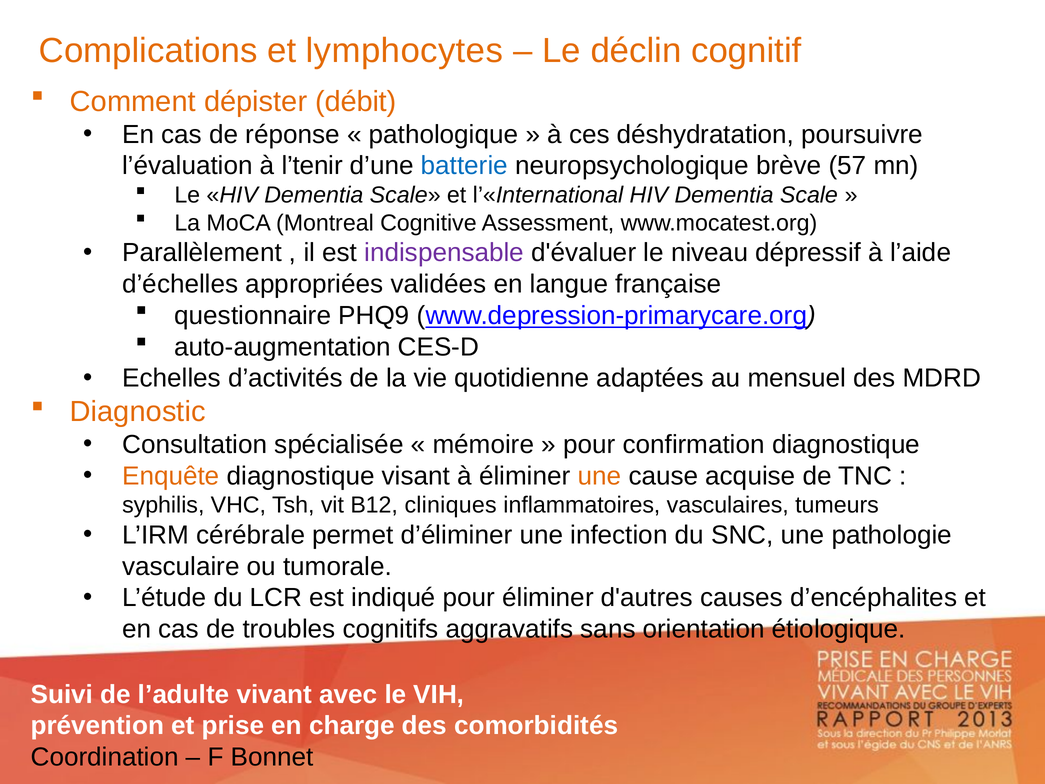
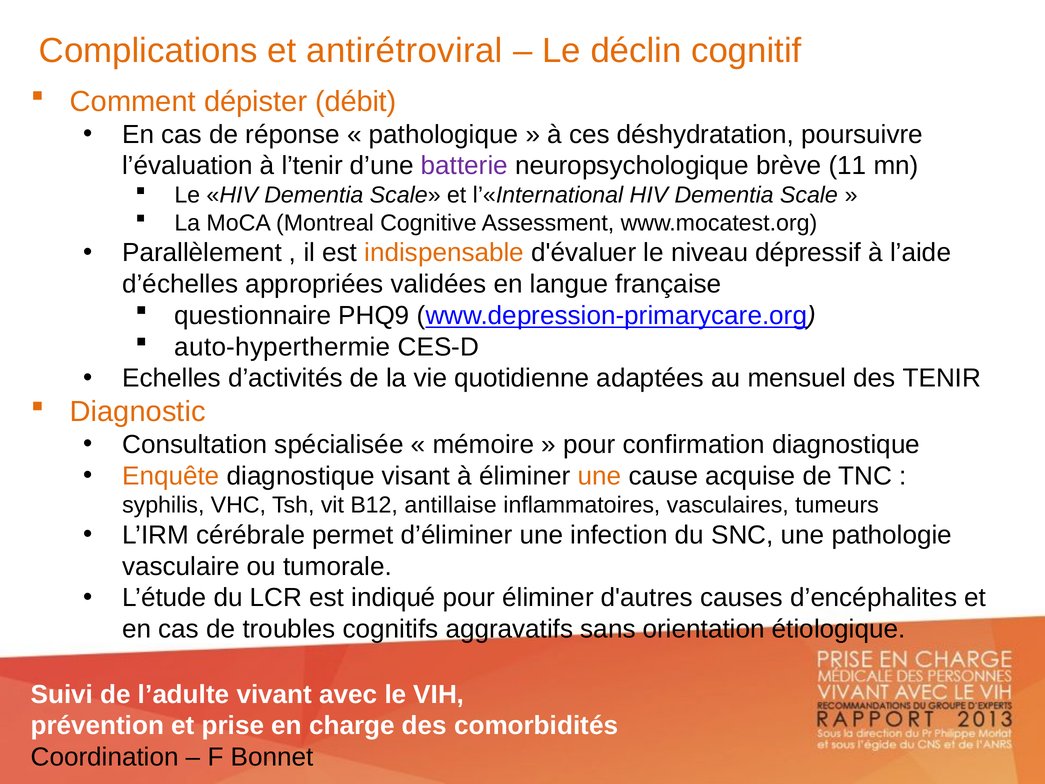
lymphocytes: lymphocytes -> antirétroviral
batterie colour: blue -> purple
57: 57 -> 11
indispensable colour: purple -> orange
auto-augmentation: auto-augmentation -> auto-hyperthermie
MDRD: MDRD -> TENIR
cliniques: cliniques -> antillaise
